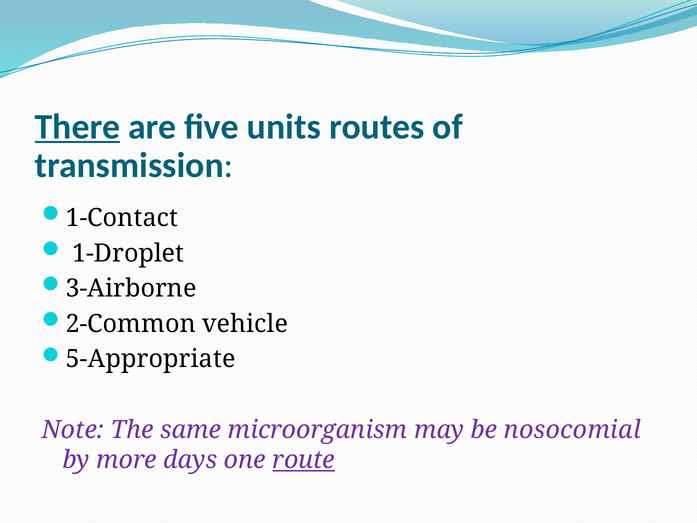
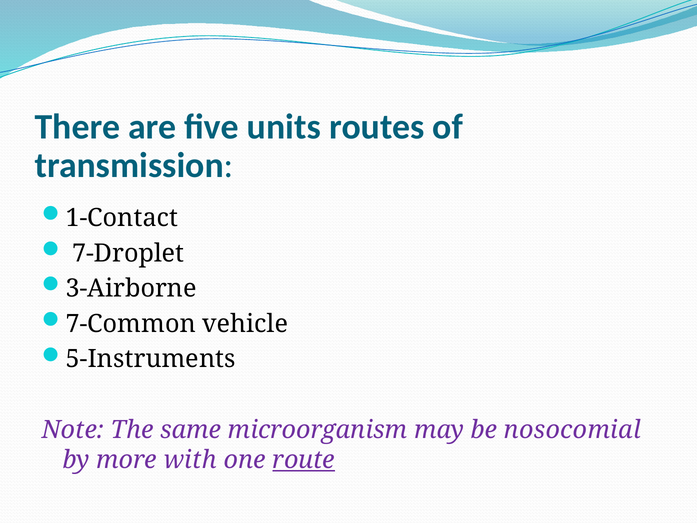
There underline: present -> none
1-Droplet: 1-Droplet -> 7-Droplet
2-Common: 2-Common -> 7-Common
5-Appropriate: 5-Appropriate -> 5-Instruments
days: days -> with
